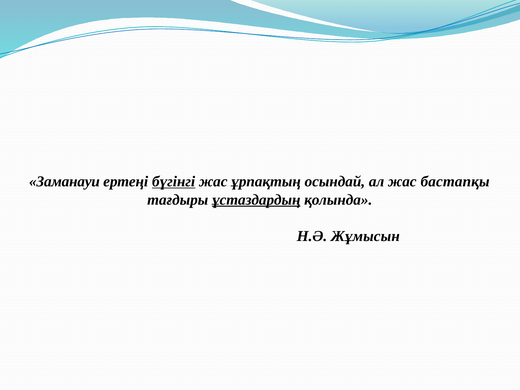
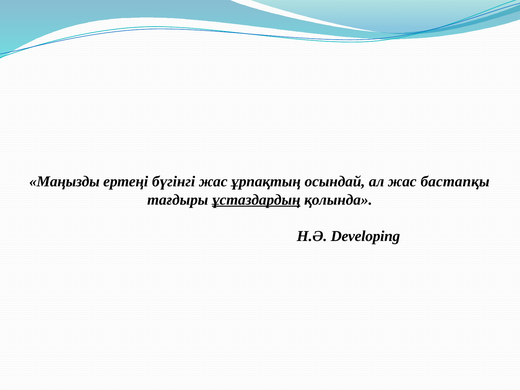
Заманауи: Заманауи -> Маңызды
бүгінгі underline: present -> none
Жұмысын: Жұмысын -> Developing
